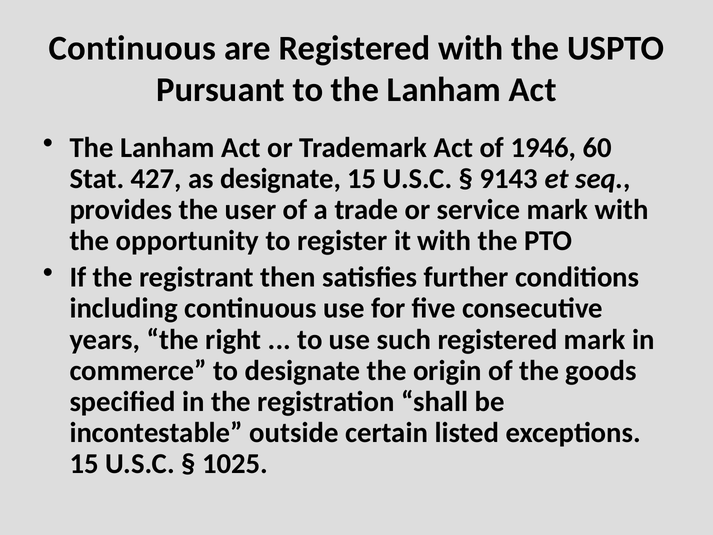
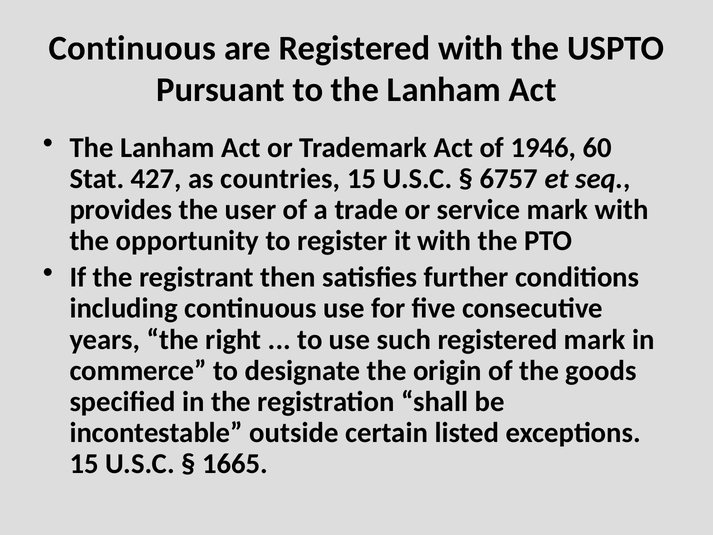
as designate: designate -> countries
9143: 9143 -> 6757
1025: 1025 -> 1665
